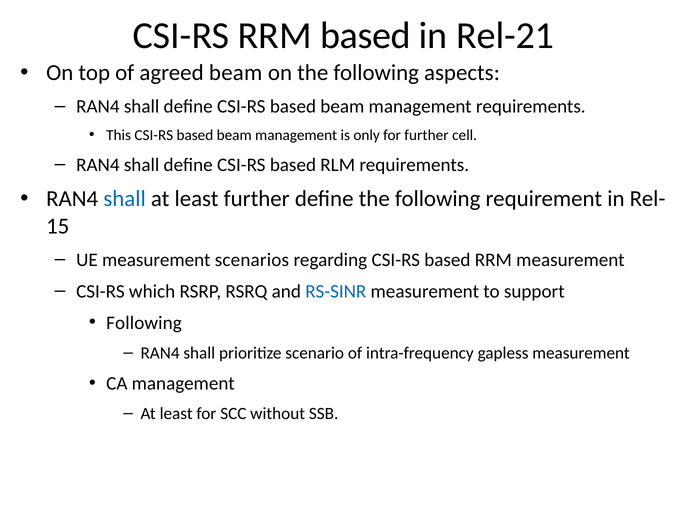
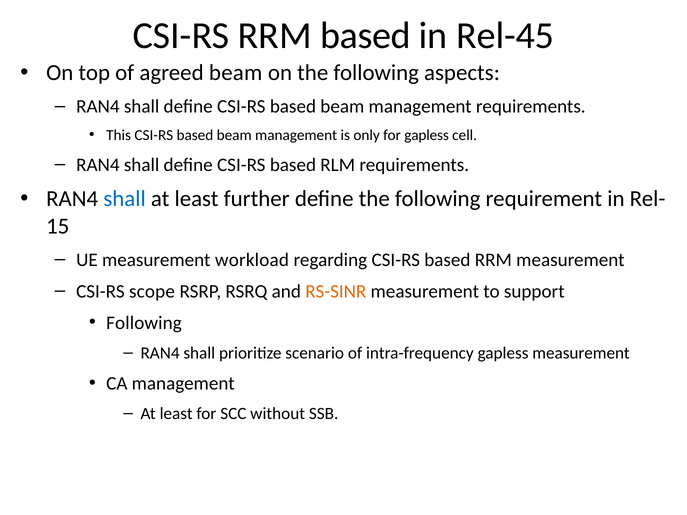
Rel-21: Rel-21 -> Rel-45
for further: further -> gapless
scenarios: scenarios -> workload
which: which -> scope
RS-SINR colour: blue -> orange
